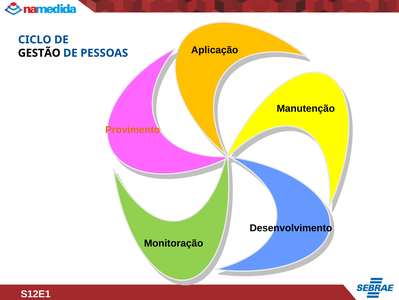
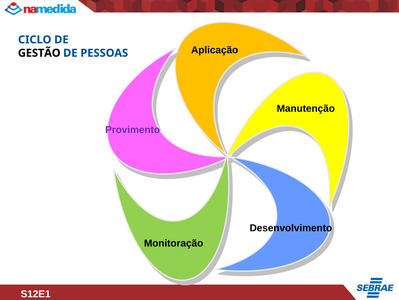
Provimento colour: orange -> purple
